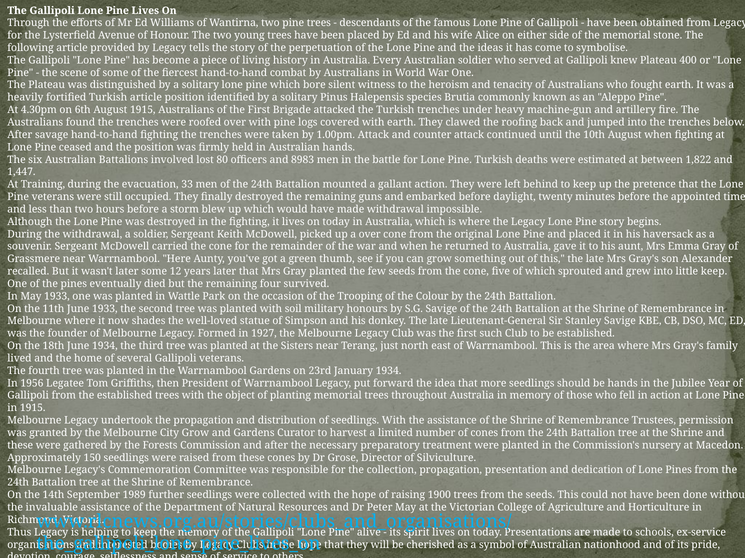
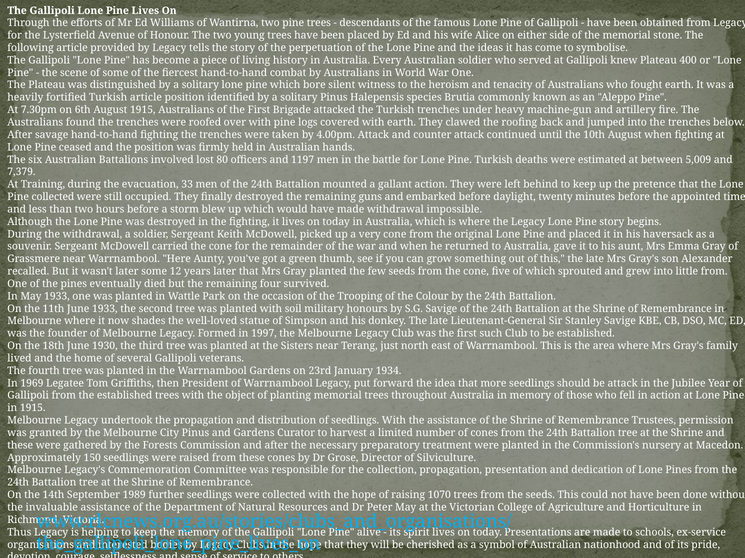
4.30pm: 4.30pm -> 7.30pm
1.00pm: 1.00pm -> 4.00pm
8983: 8983 -> 1197
1,822: 1,822 -> 5,009
1,447: 1,447 -> 7,379
Pine veterans: veterans -> collected
a over: over -> very
little keep: keep -> from
1927: 1927 -> 1997
June 1934: 1934 -> 1930
1956: 1956 -> 1969
be hands: hands -> attack
City Grow: Grow -> Pinus
1900: 1900 -> 1070
